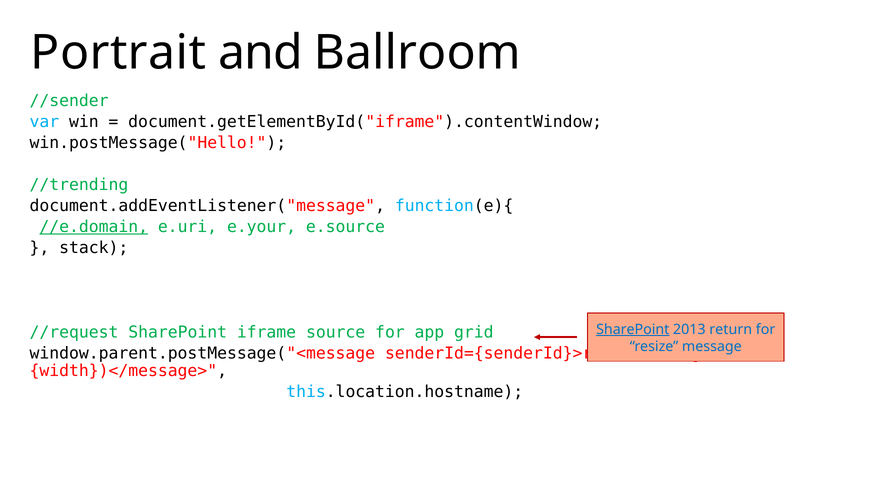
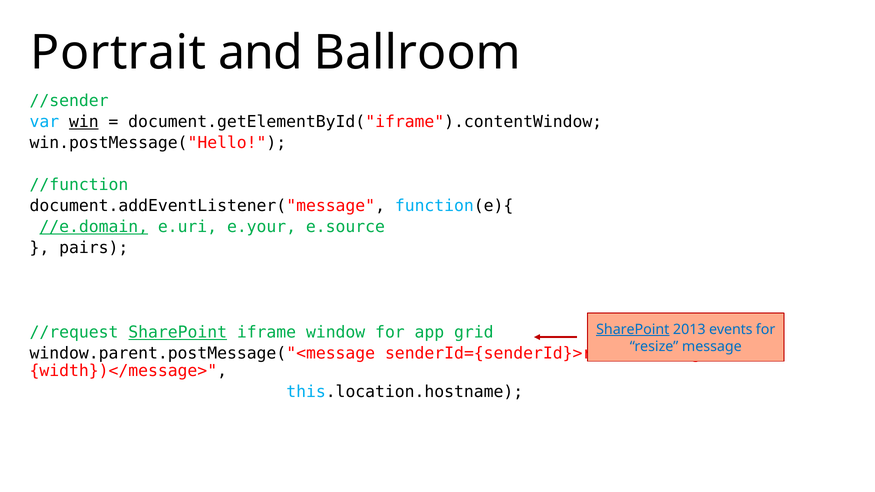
win underline: none -> present
//trending: //trending -> //function
stack: stack -> pairs
SharePoint at (178, 332) underline: none -> present
source: source -> window
return: return -> events
